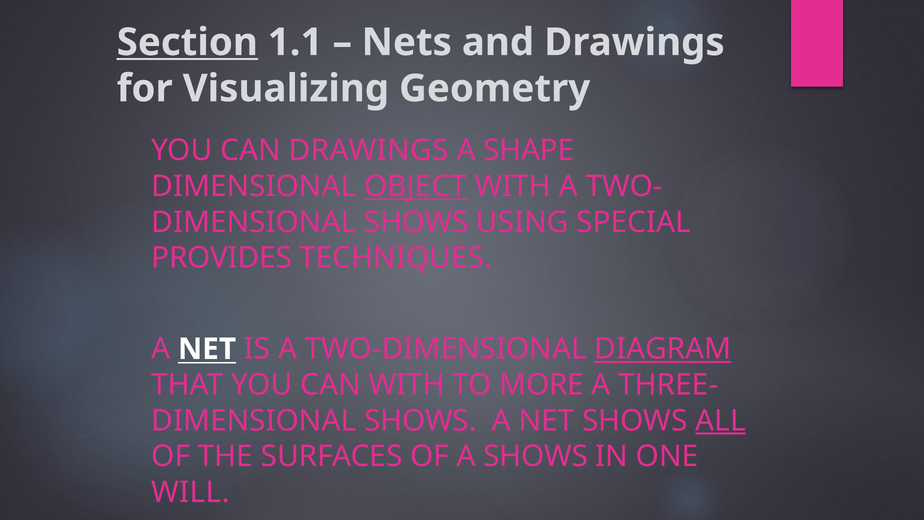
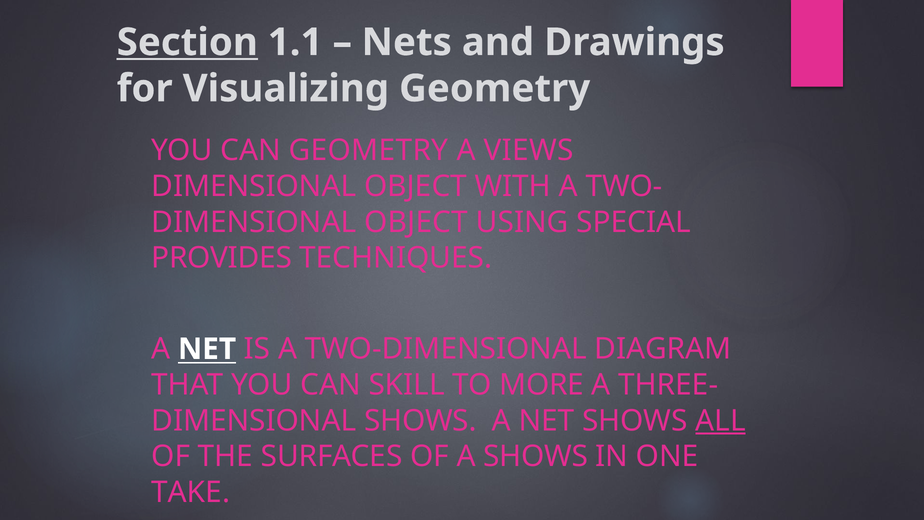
CAN DRAWINGS: DRAWINGS -> GEOMETRY
SHAPE: SHAPE -> VIEWS
OBJECT at (416, 186) underline: present -> none
SHOWS at (416, 222): SHOWS -> OBJECT
DIAGRAM underline: present -> none
CAN WITH: WITH -> SKILL
WILL: WILL -> TAKE
